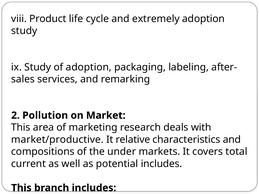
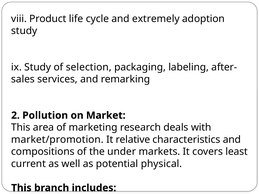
of adoption: adoption -> selection
market/productive: market/productive -> market/promotion
total: total -> least
potential includes: includes -> physical
